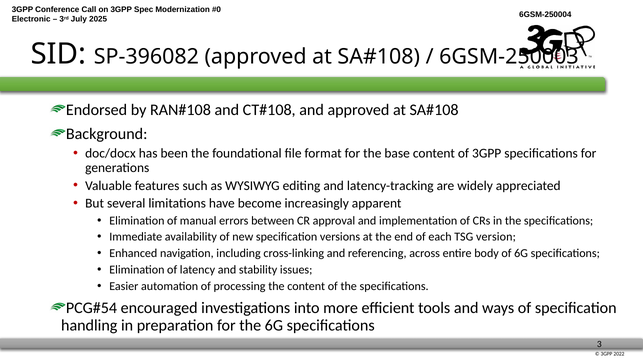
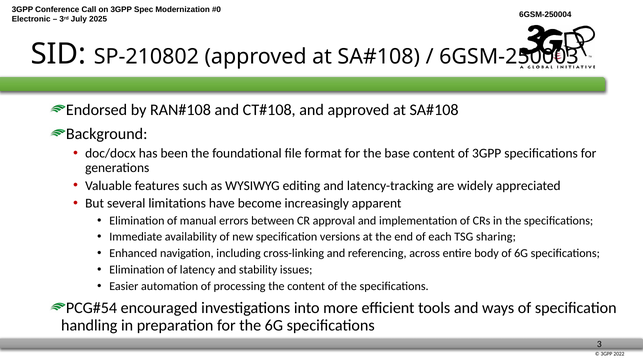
SP-396082: SP-396082 -> SP-210802
version: version -> sharing
